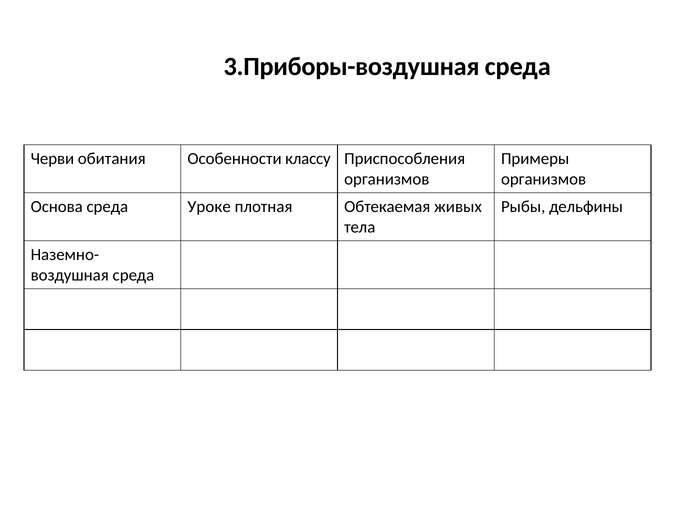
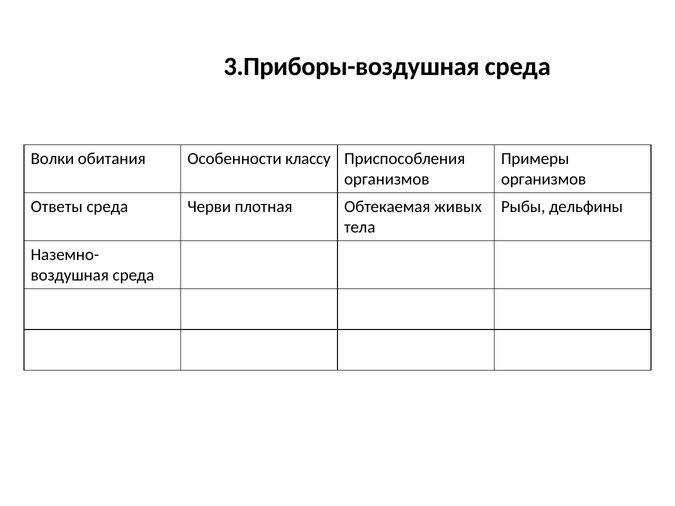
Черви: Черви -> Волки
Основа: Основа -> Ответы
Уроке: Уроке -> Черви
